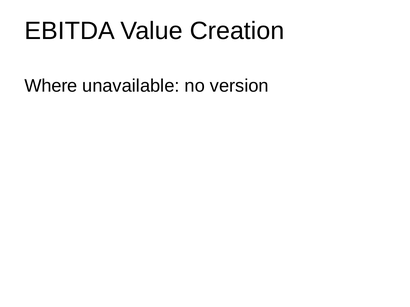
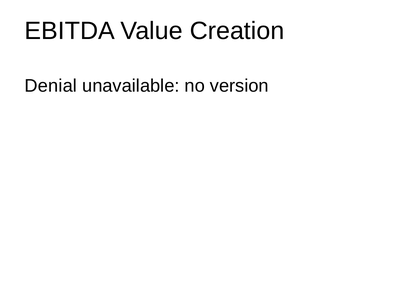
Where: Where -> Denial
